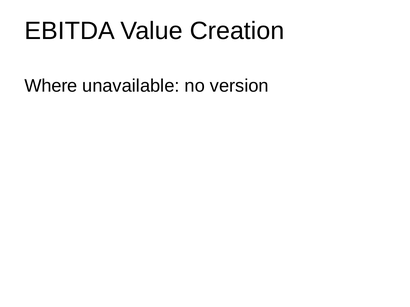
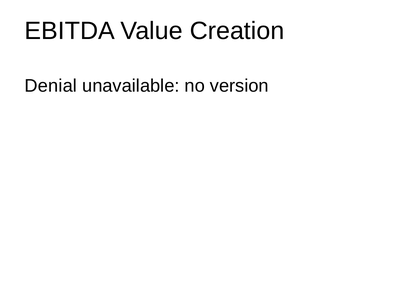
Where: Where -> Denial
